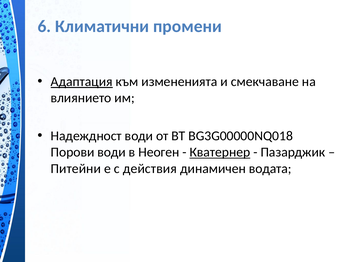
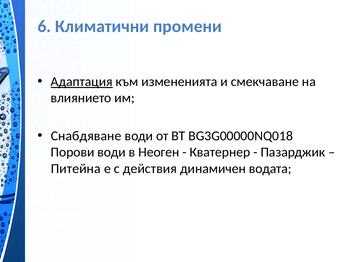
Надеждност: Надеждност -> Снабдяване
Кватернер underline: present -> none
Питейни: Питейни -> Питейна
